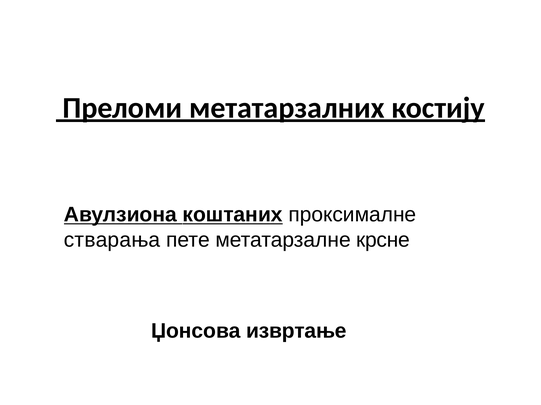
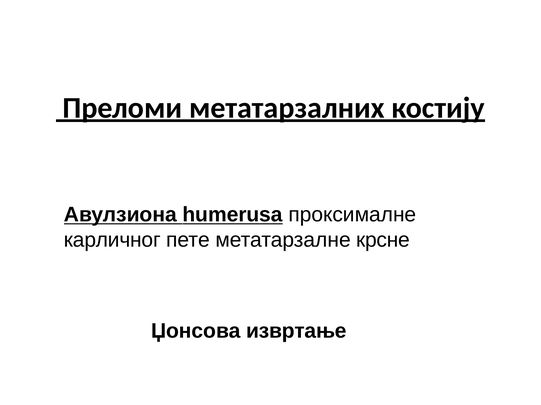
коштаних: коштаних -> humerusa
стварања: стварања -> карличног
